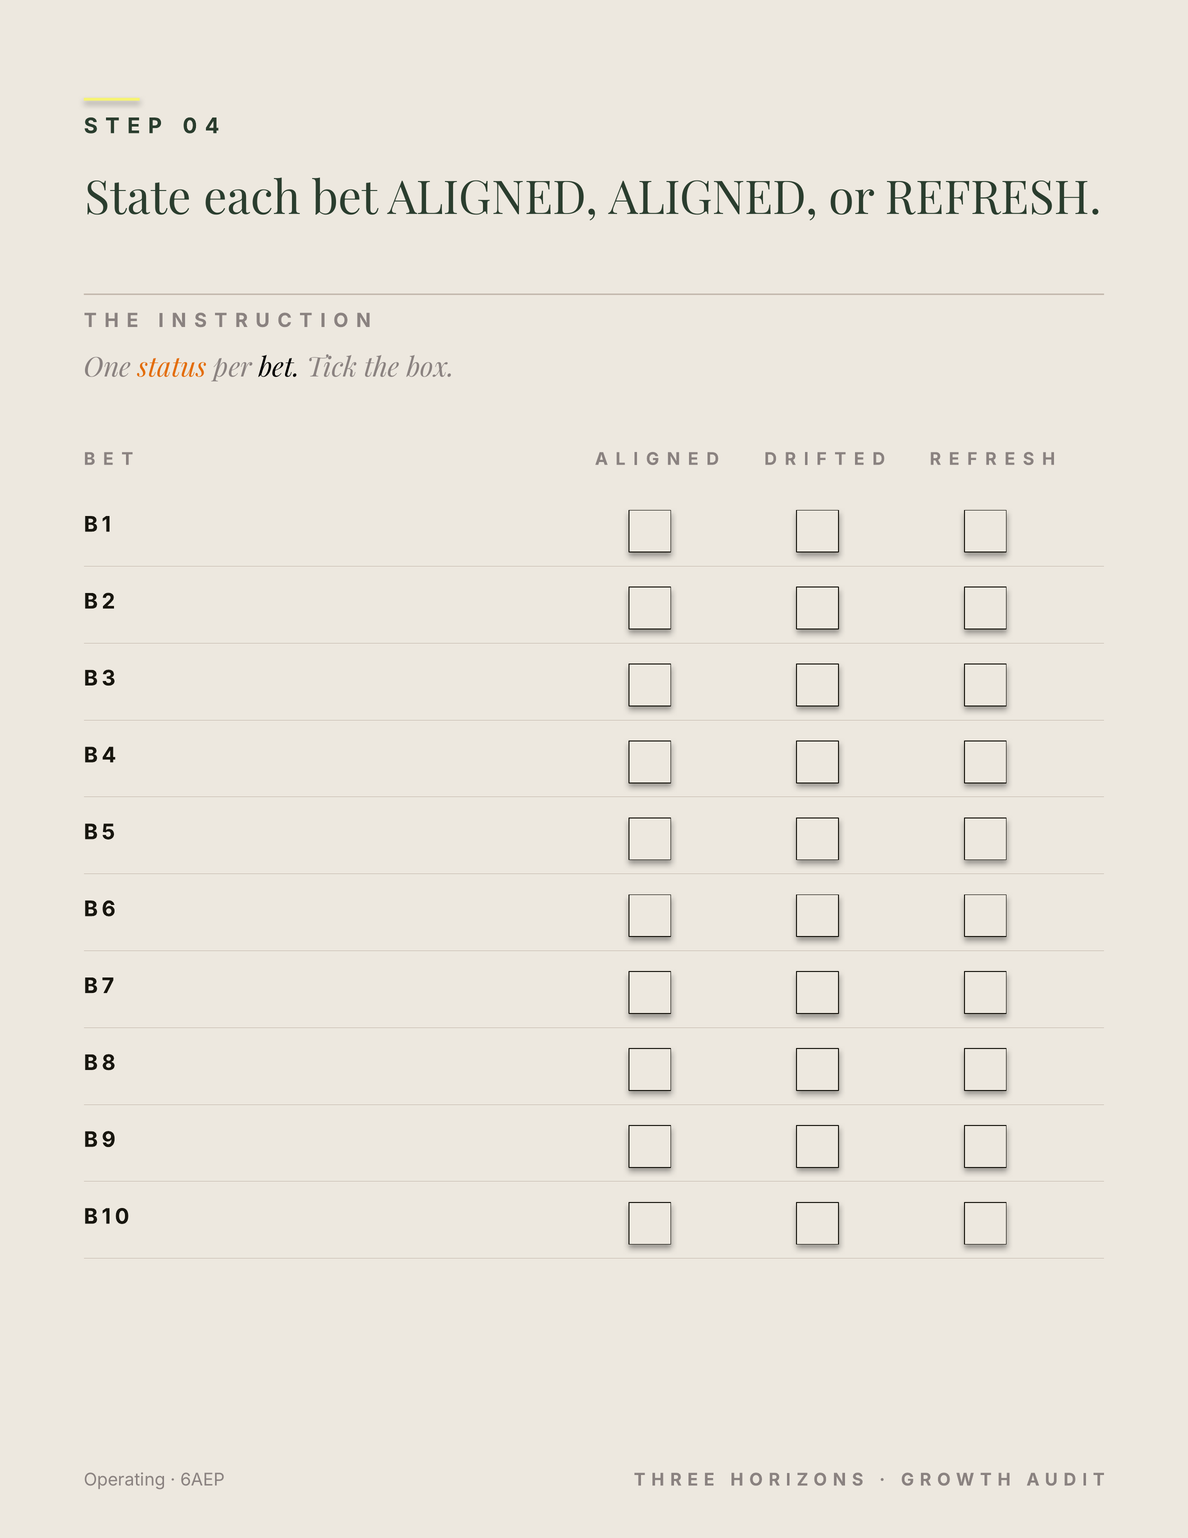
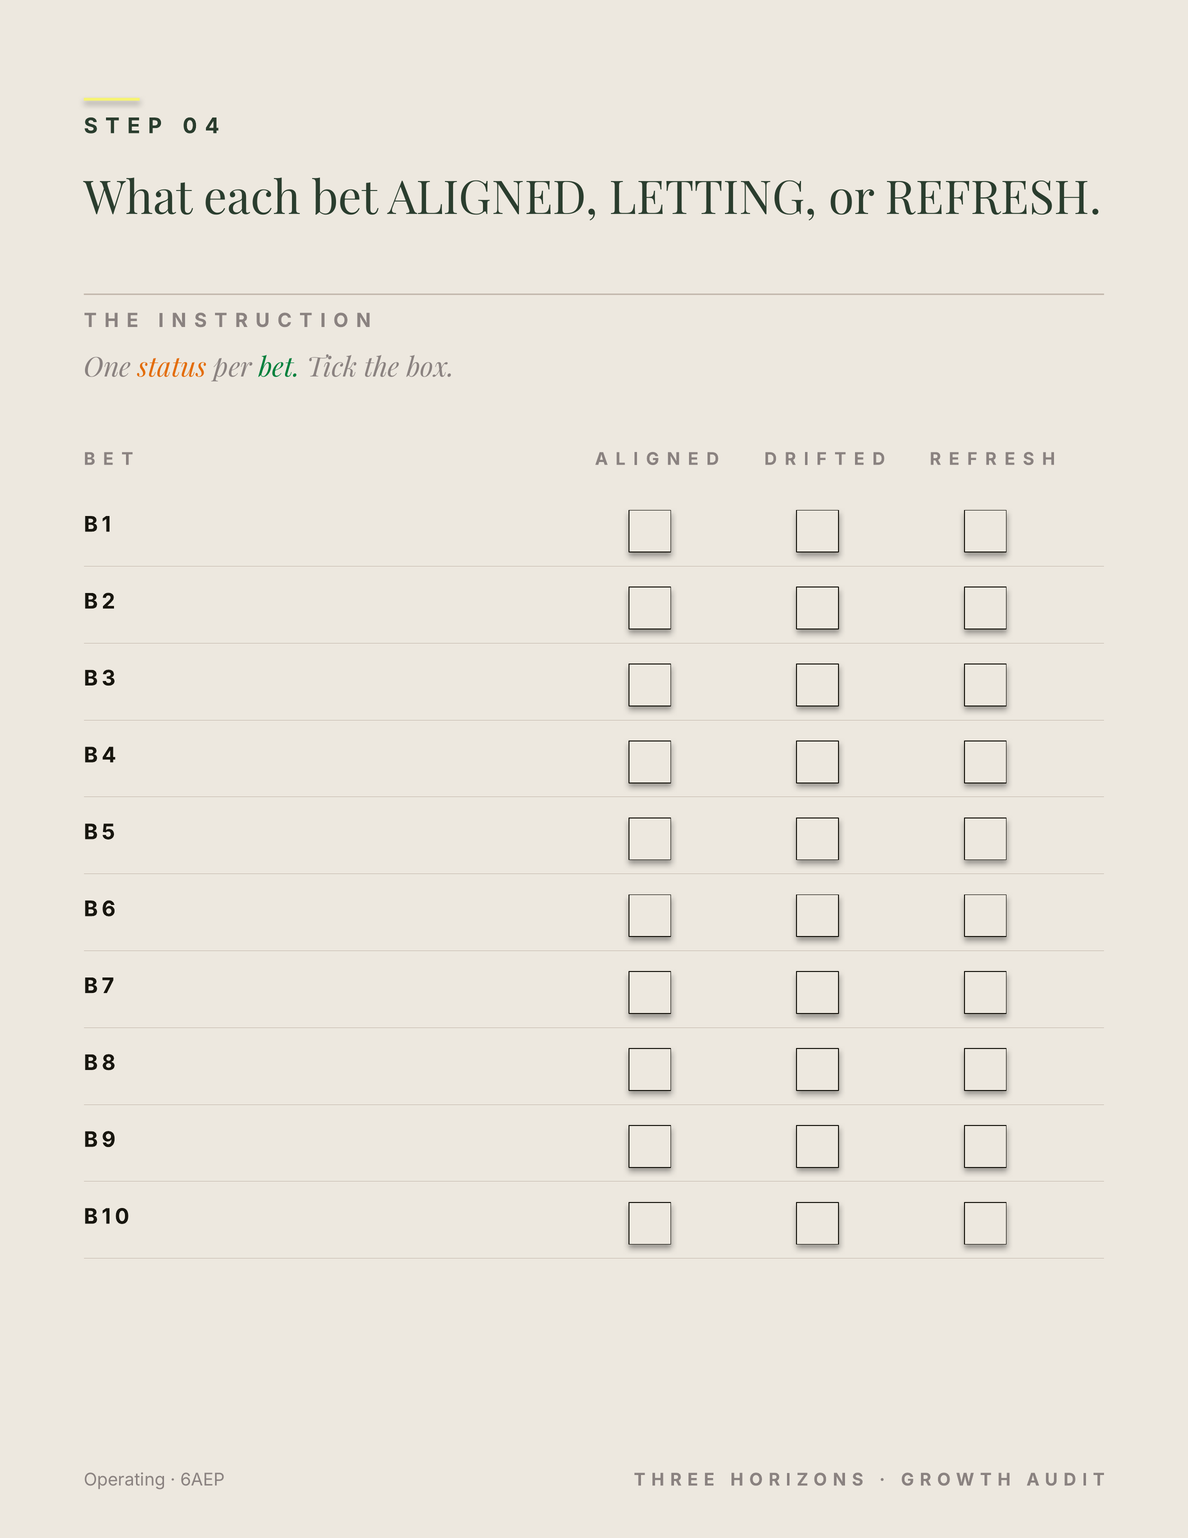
State: State -> What
ALIGNED ALIGNED: ALIGNED -> LETTING
bet at (279, 368) colour: black -> green
